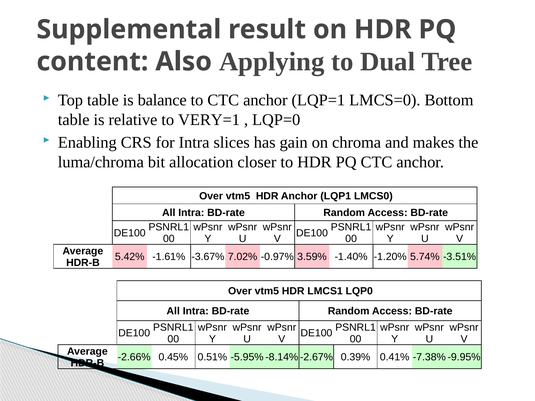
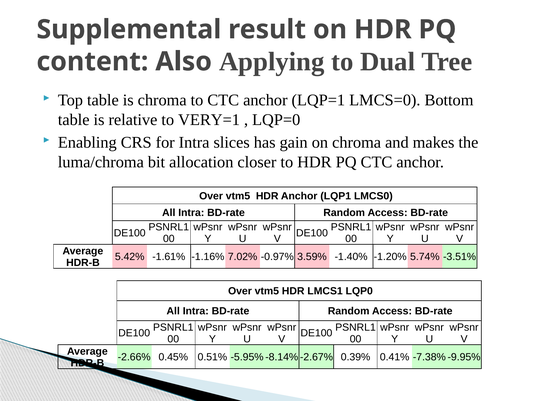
is balance: balance -> chroma
-3.67%: -3.67% -> -1.16%
